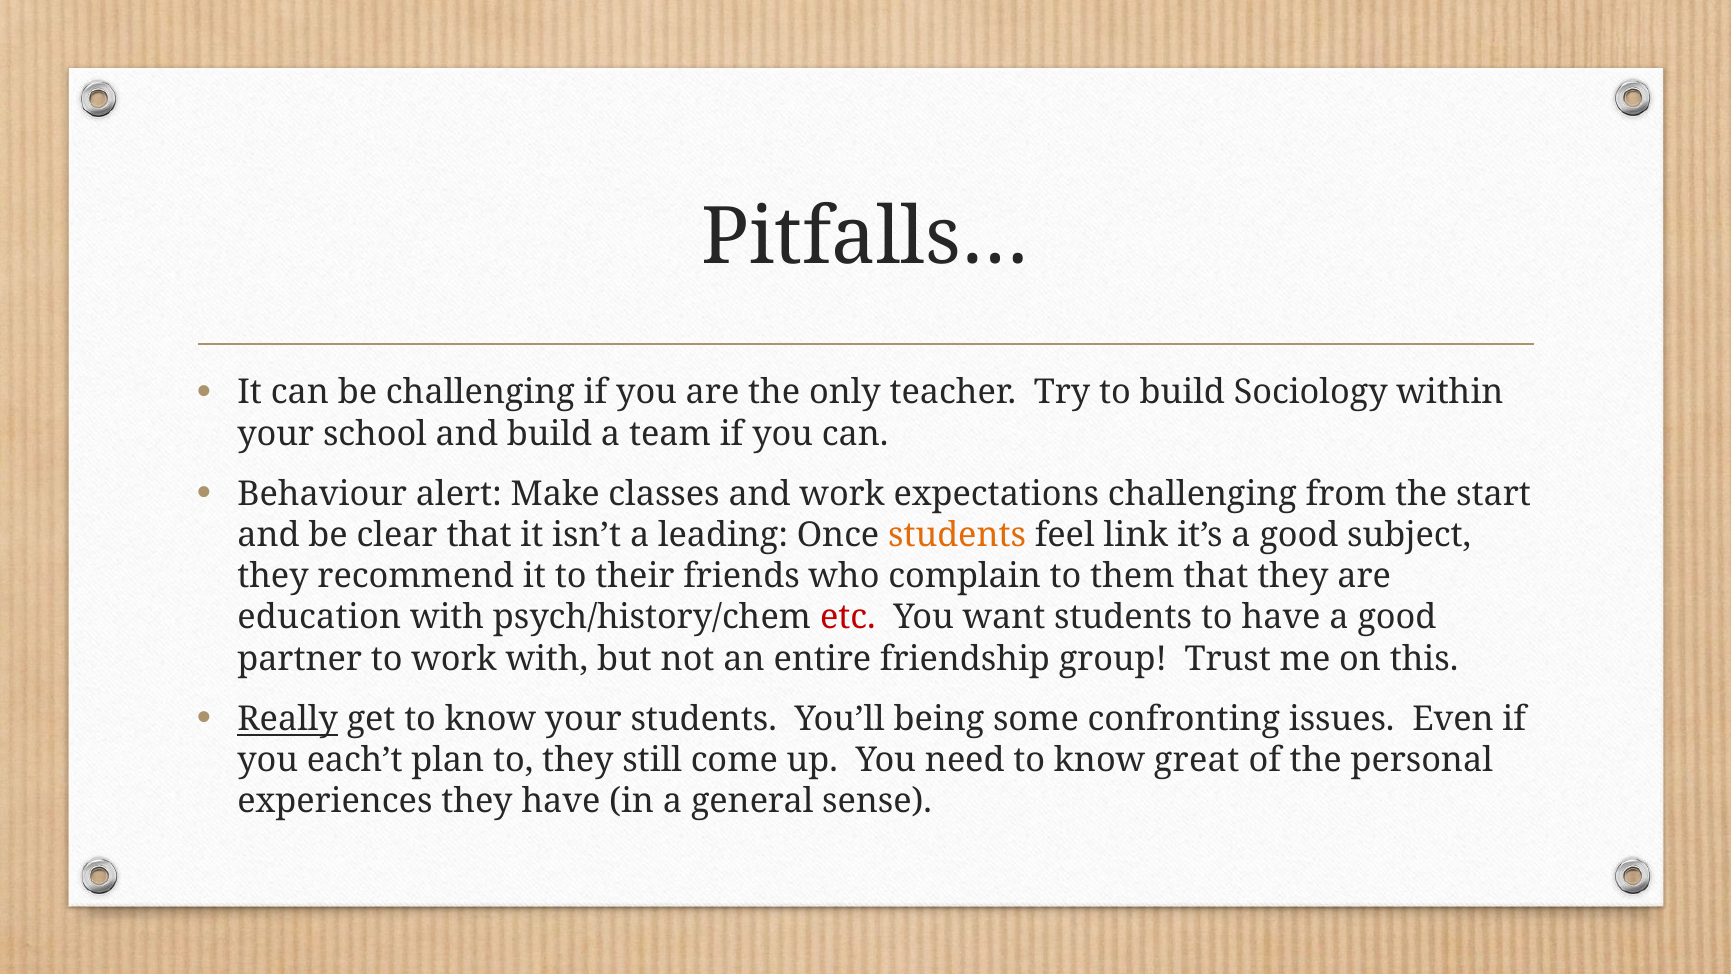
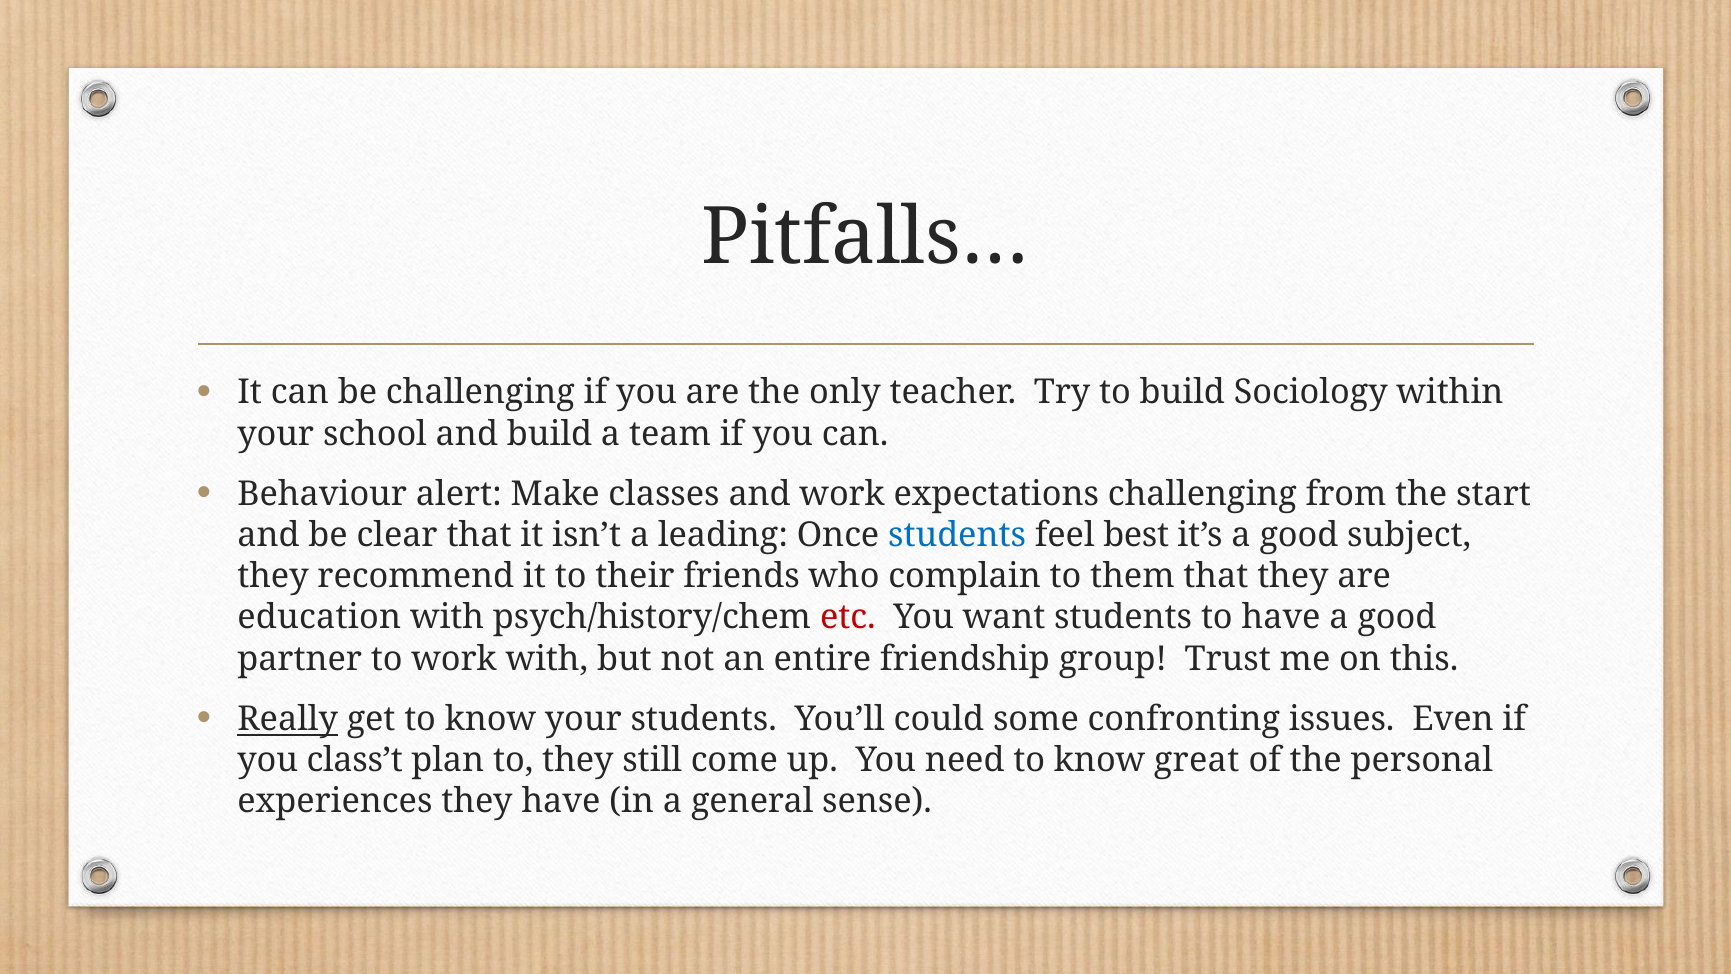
students at (957, 535) colour: orange -> blue
link: link -> best
being: being -> could
each’t: each’t -> class’t
